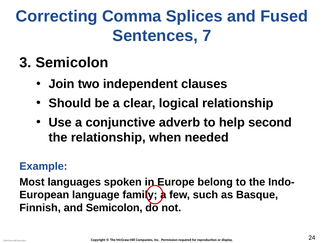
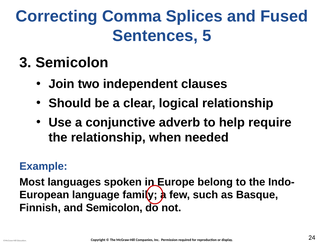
7: 7 -> 5
second: second -> require
